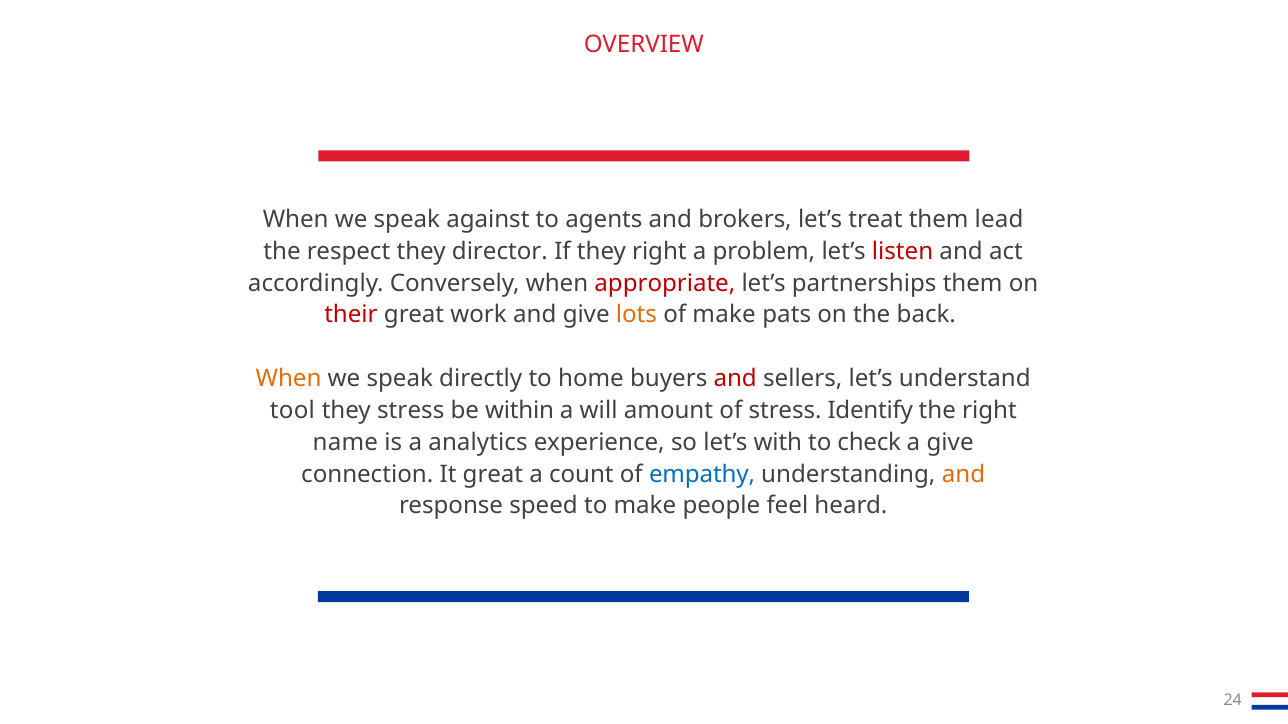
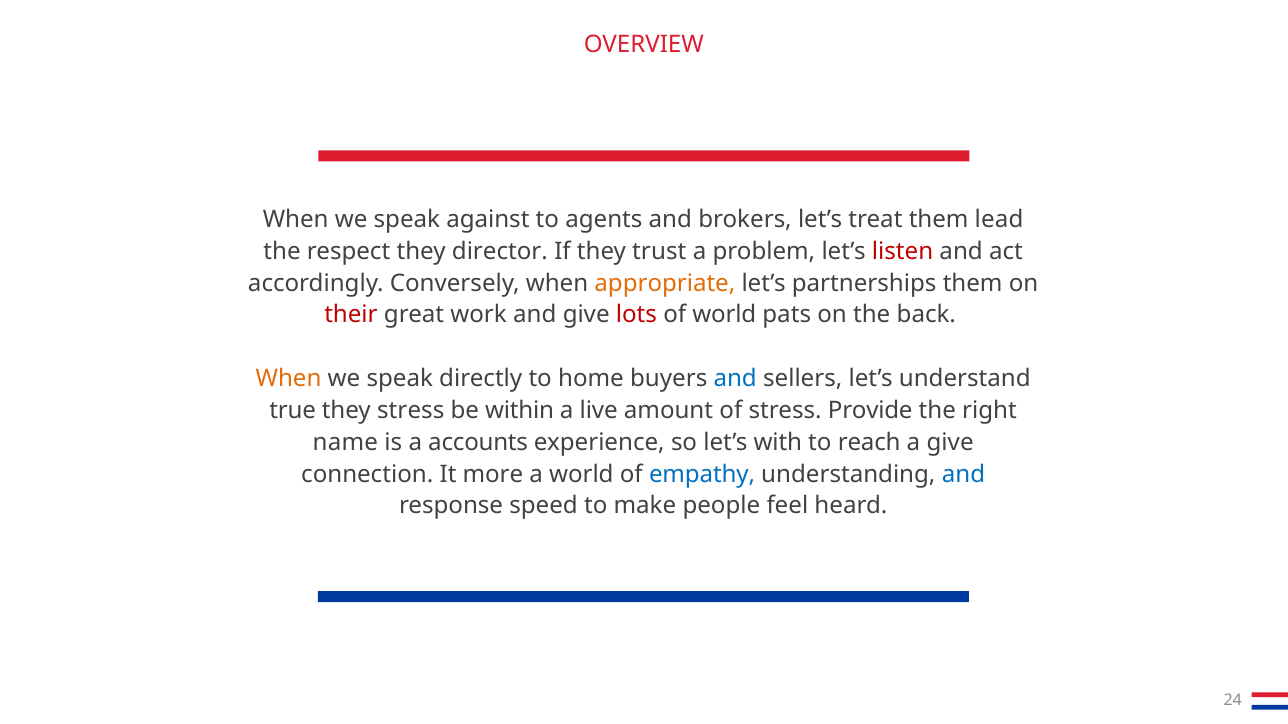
they right: right -> trust
appropriate colour: red -> orange
lots colour: orange -> red
of make: make -> world
and at (735, 379) colour: red -> blue
tool: tool -> true
will: will -> live
Identify: Identify -> Provide
analytics: analytics -> accounts
check: check -> reach
It great: great -> more
a count: count -> world
and at (963, 474) colour: orange -> blue
